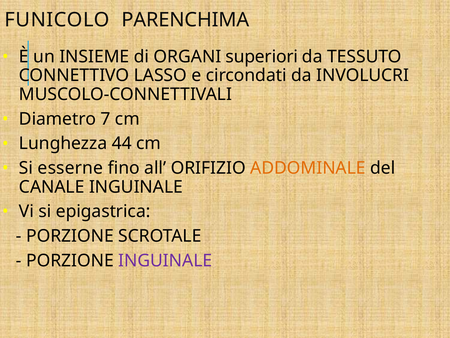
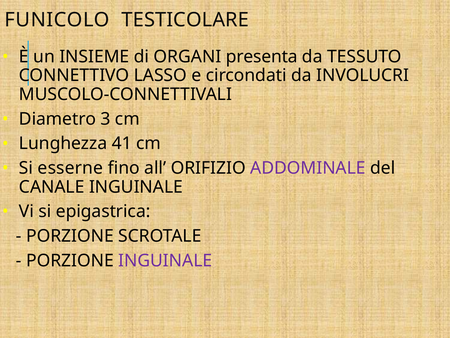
PARENCHIMA: PARENCHIMA -> TESTICOLARE
superiori: superiori -> presenta
7: 7 -> 3
44: 44 -> 41
ADDOMINALE colour: orange -> purple
